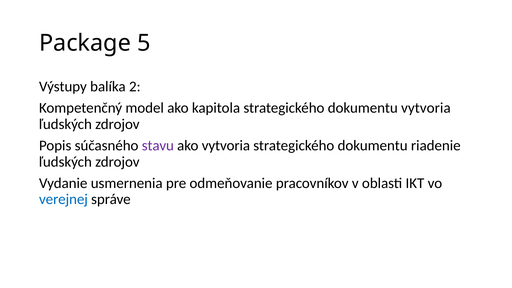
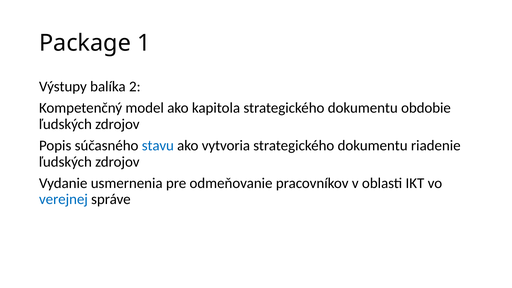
5: 5 -> 1
dokumentu vytvoria: vytvoria -> obdobie
stavu colour: purple -> blue
